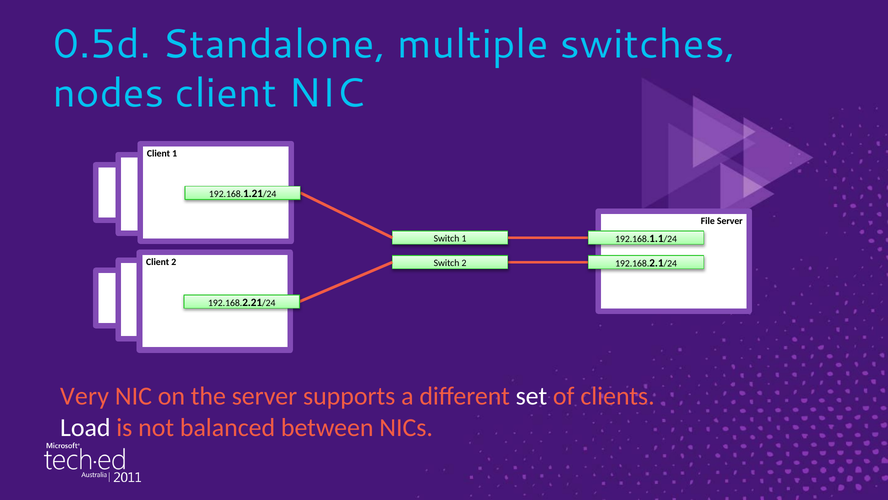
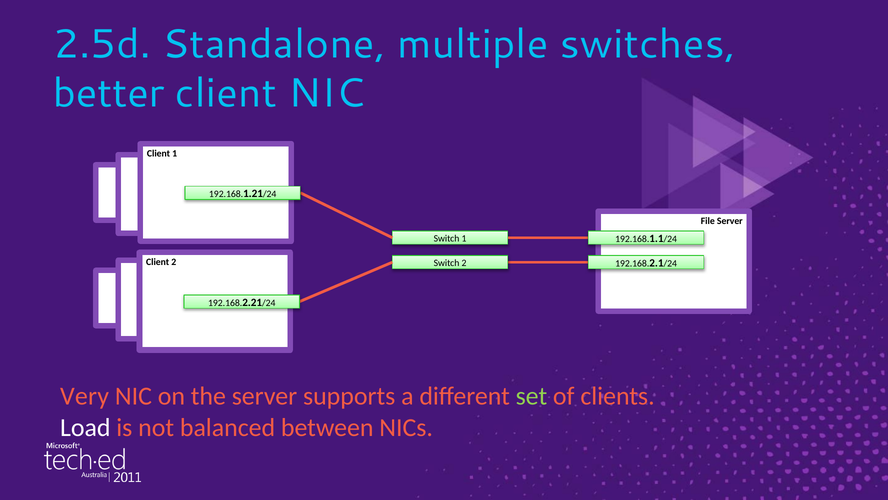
0.5d: 0.5d -> 2.5d
nodes: nodes -> better
set colour: white -> light green
